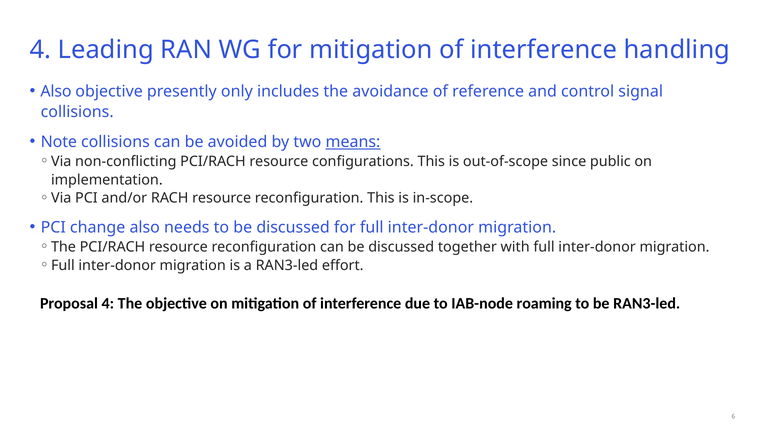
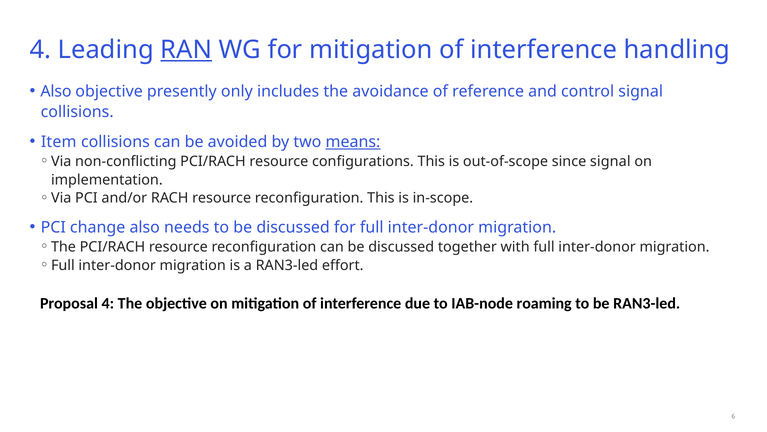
RAN underline: none -> present
Note: Note -> Item
since public: public -> signal
